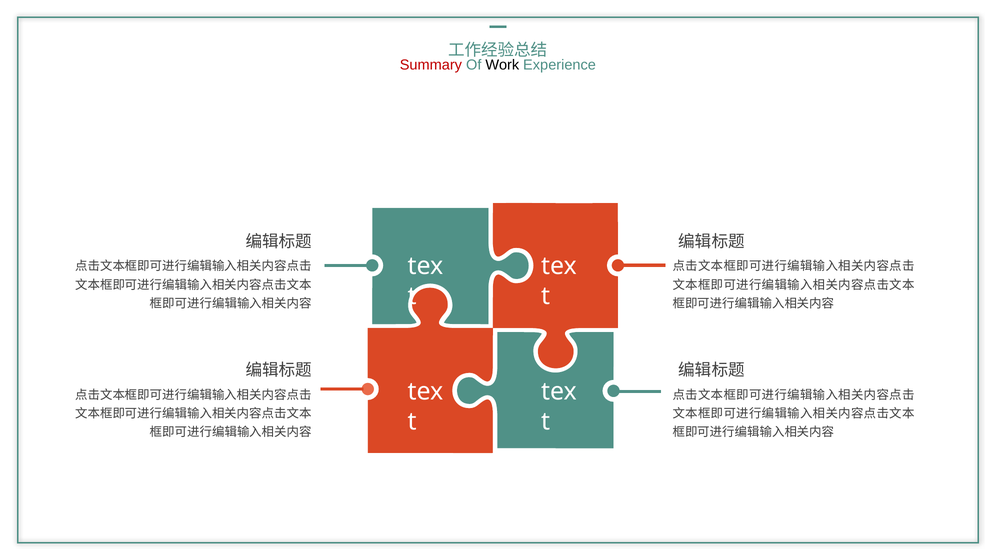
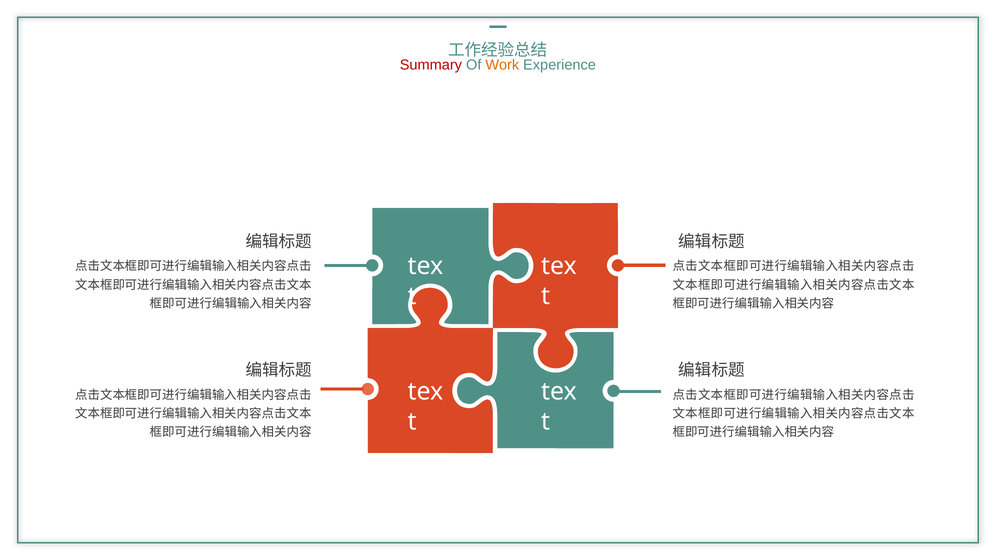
Work colour: black -> orange
